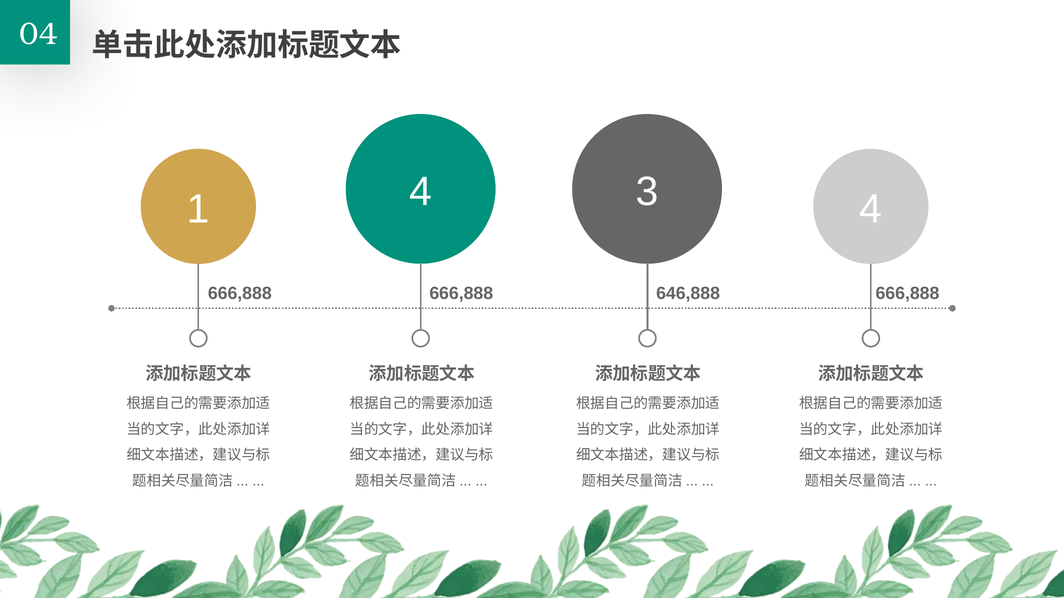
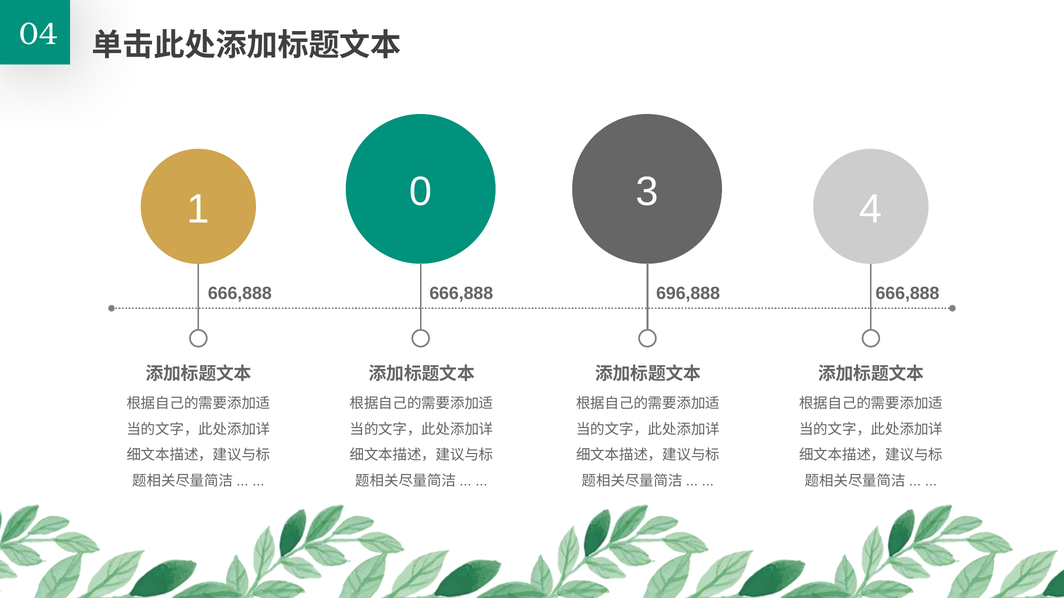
1 4: 4 -> 0
646,888: 646,888 -> 696,888
